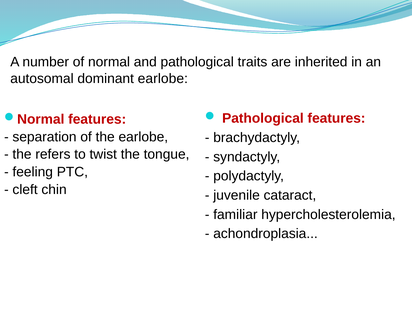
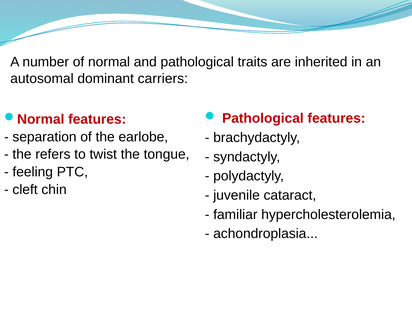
dominant earlobe: earlobe -> carriers
